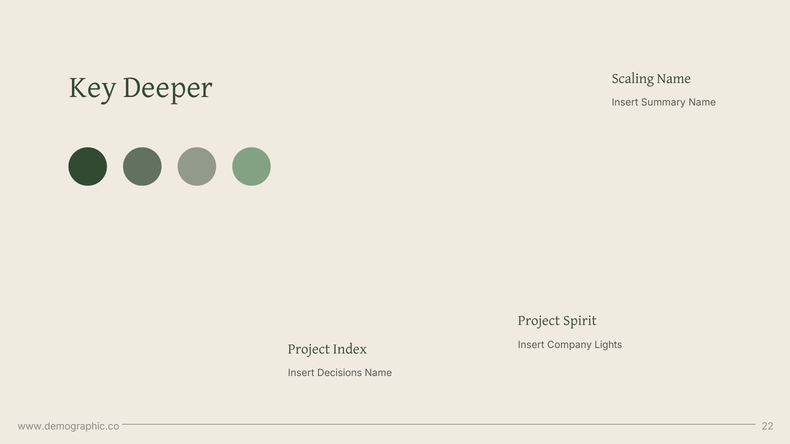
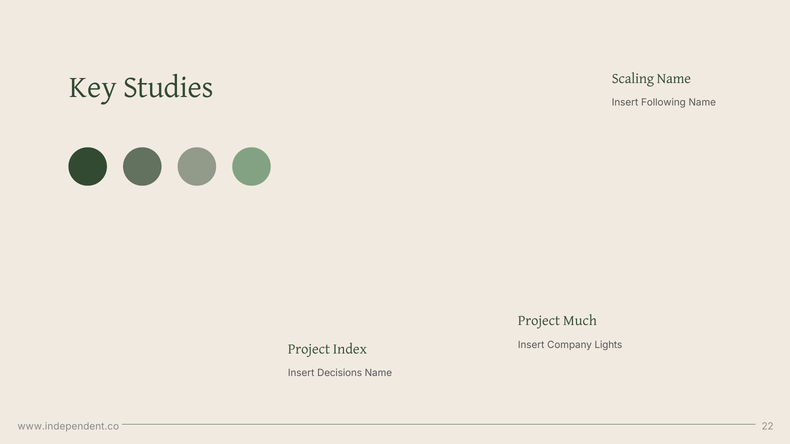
Deeper: Deeper -> Studies
Summary: Summary -> Following
Spirit: Spirit -> Much
www.demographic.co: www.demographic.co -> www.independent.co
